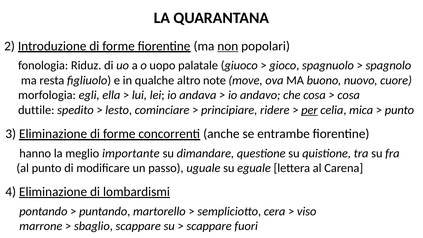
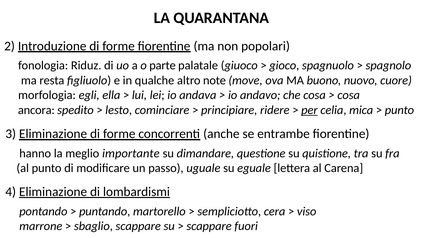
non underline: present -> none
uopo: uopo -> parte
duttile: duttile -> ancora
